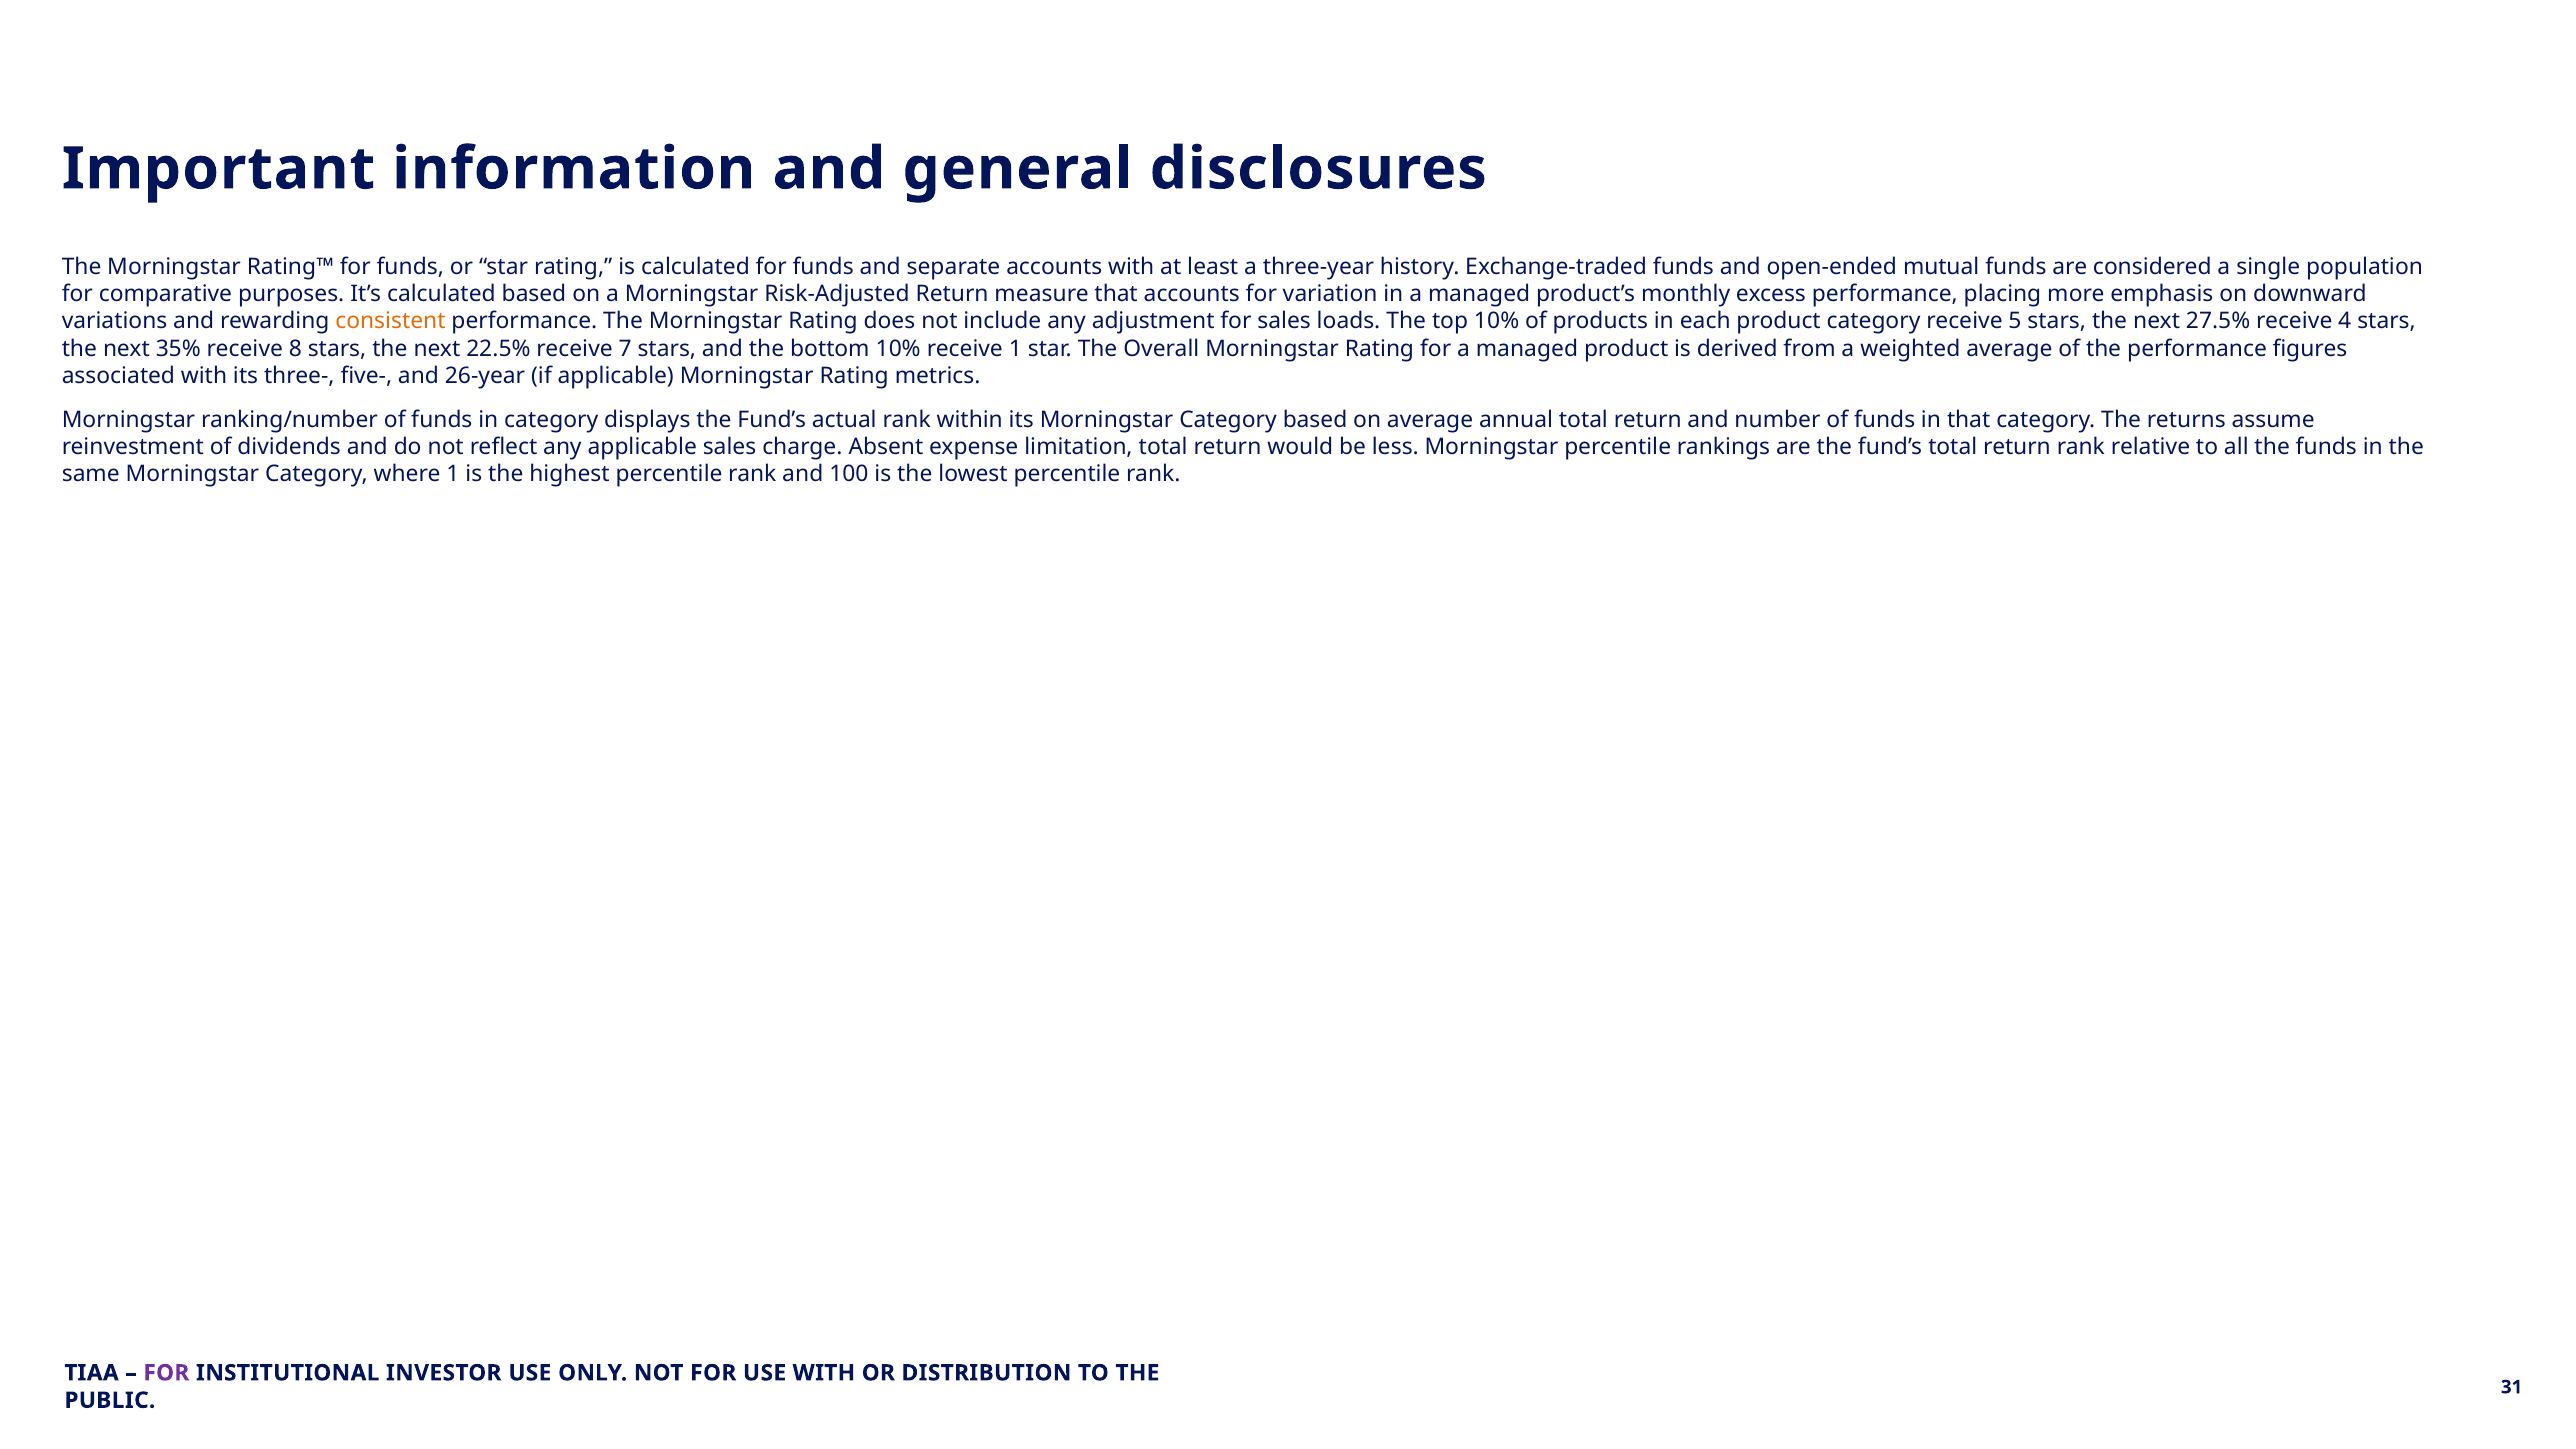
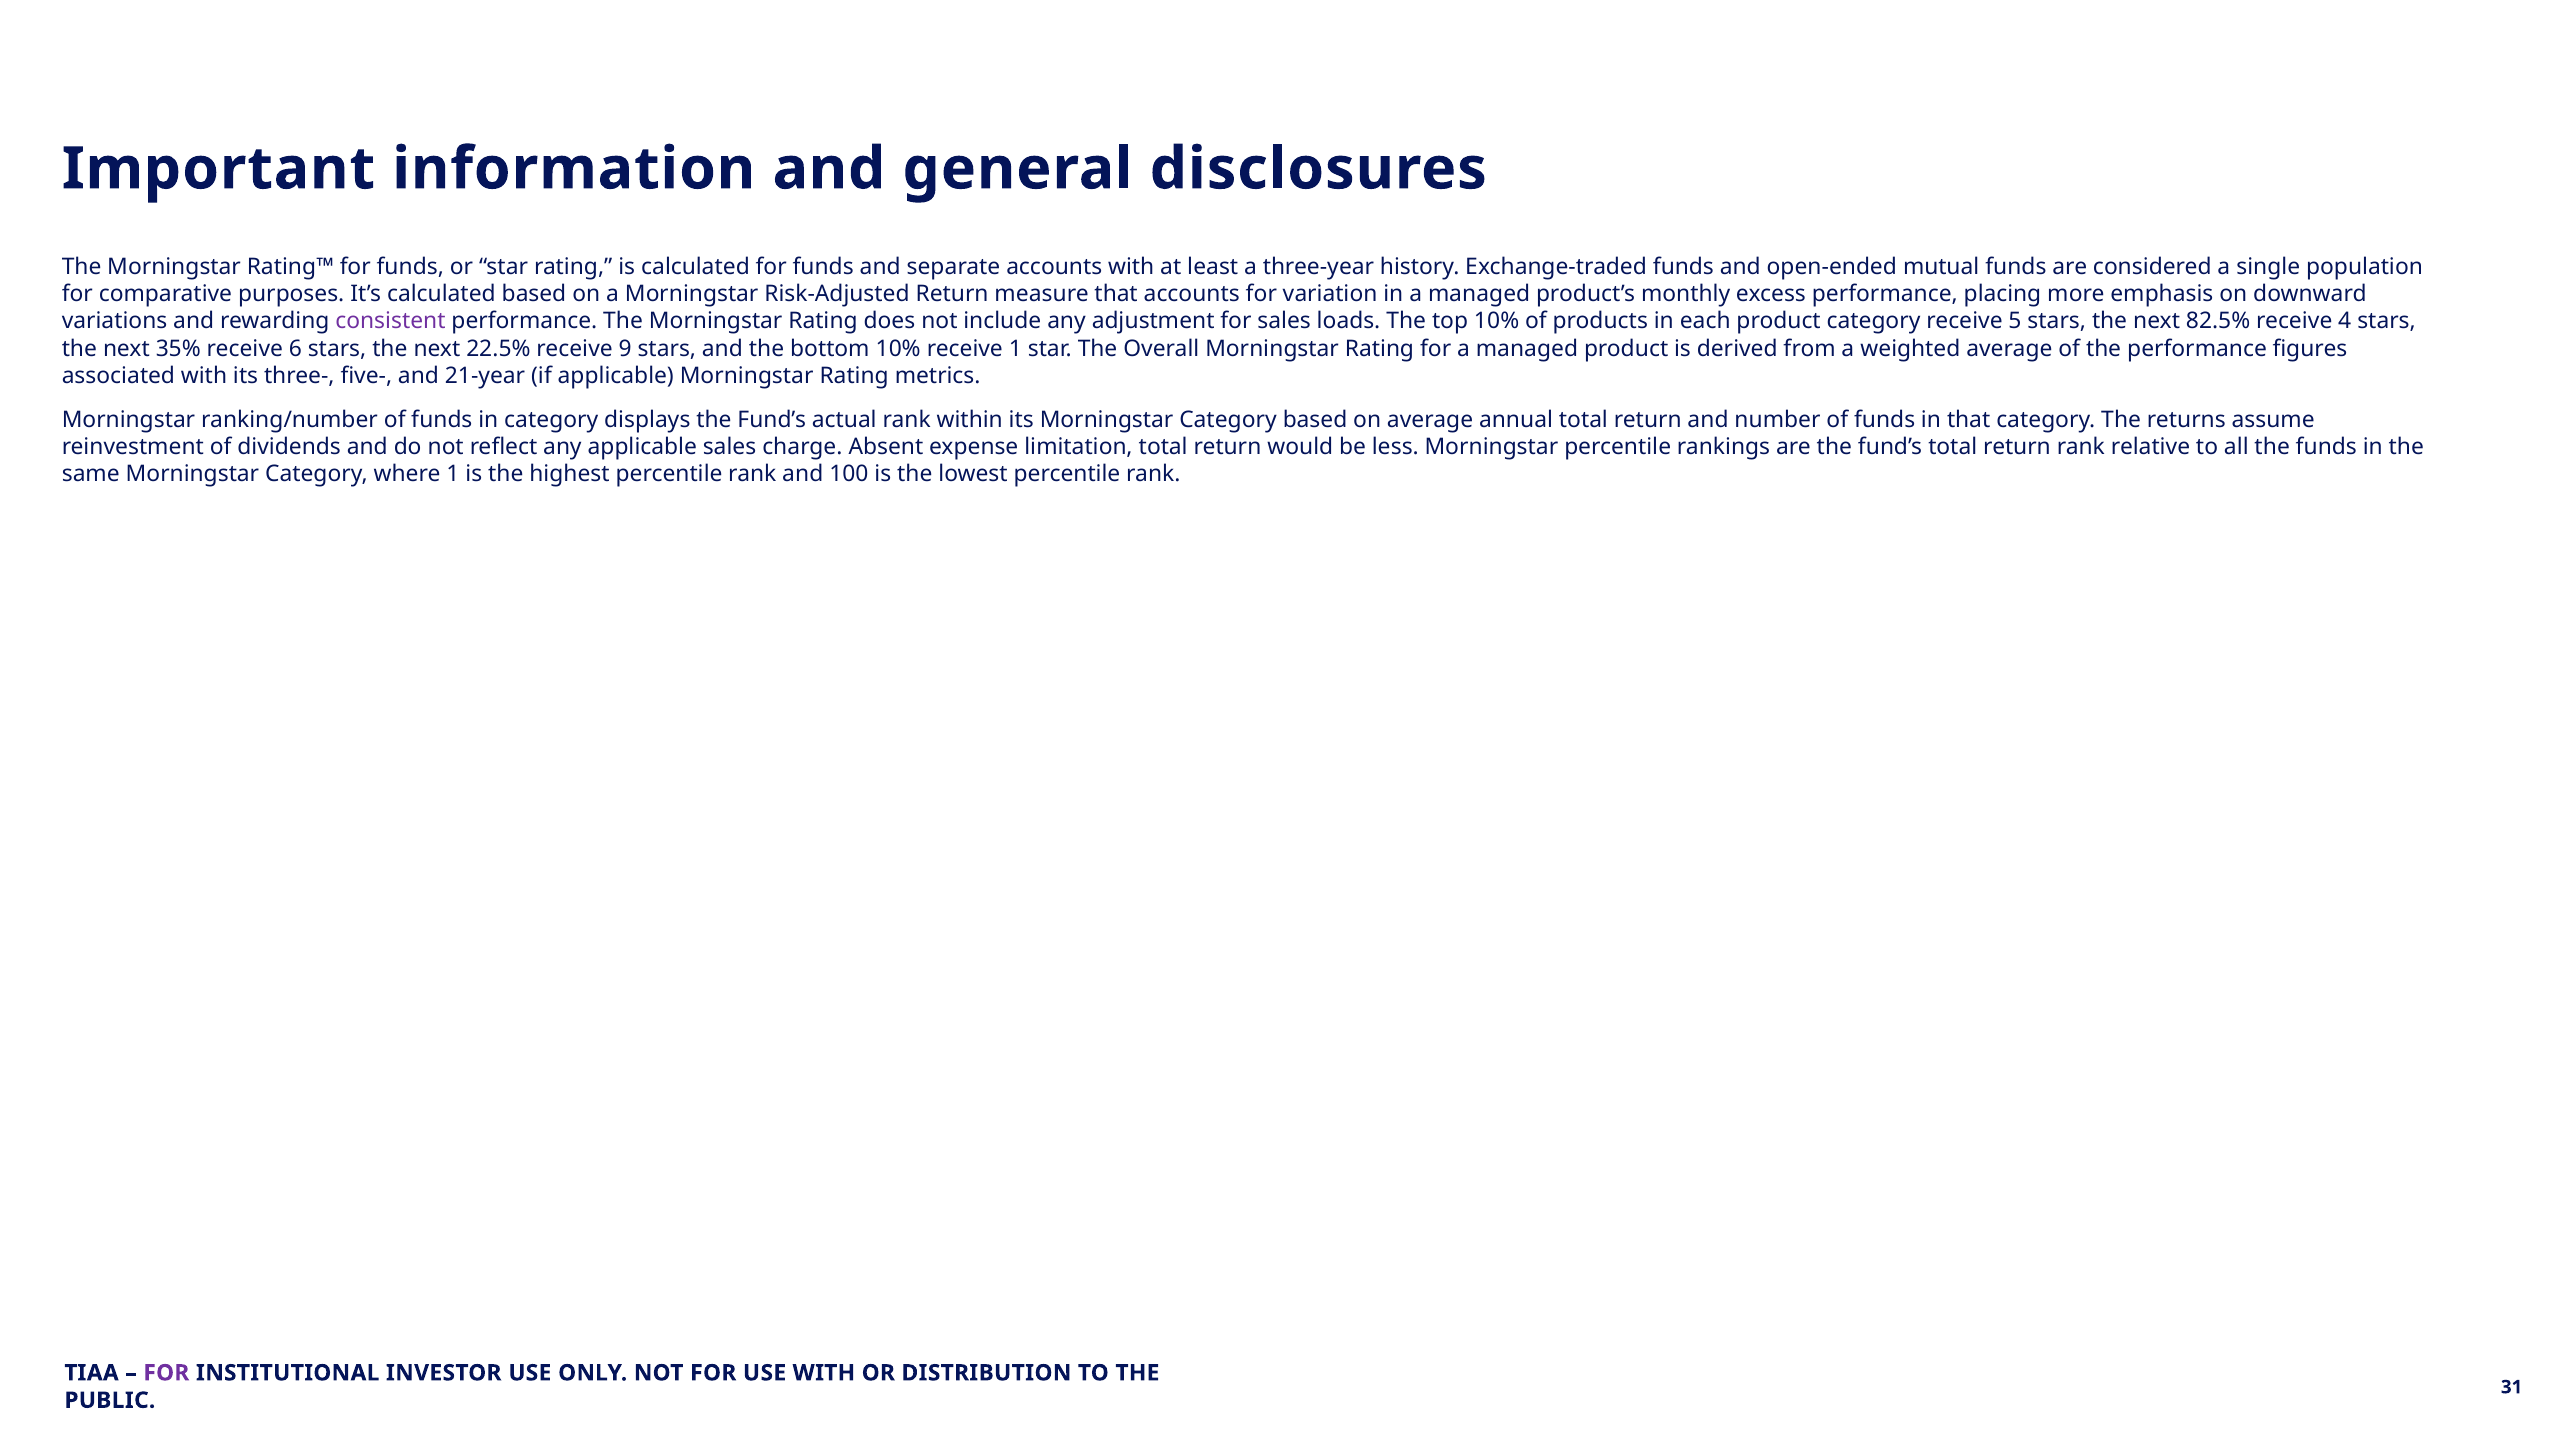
consistent colour: orange -> purple
27.5%: 27.5% -> 82.5%
8: 8 -> 6
7: 7 -> 9
26-year: 26-year -> 21-year
